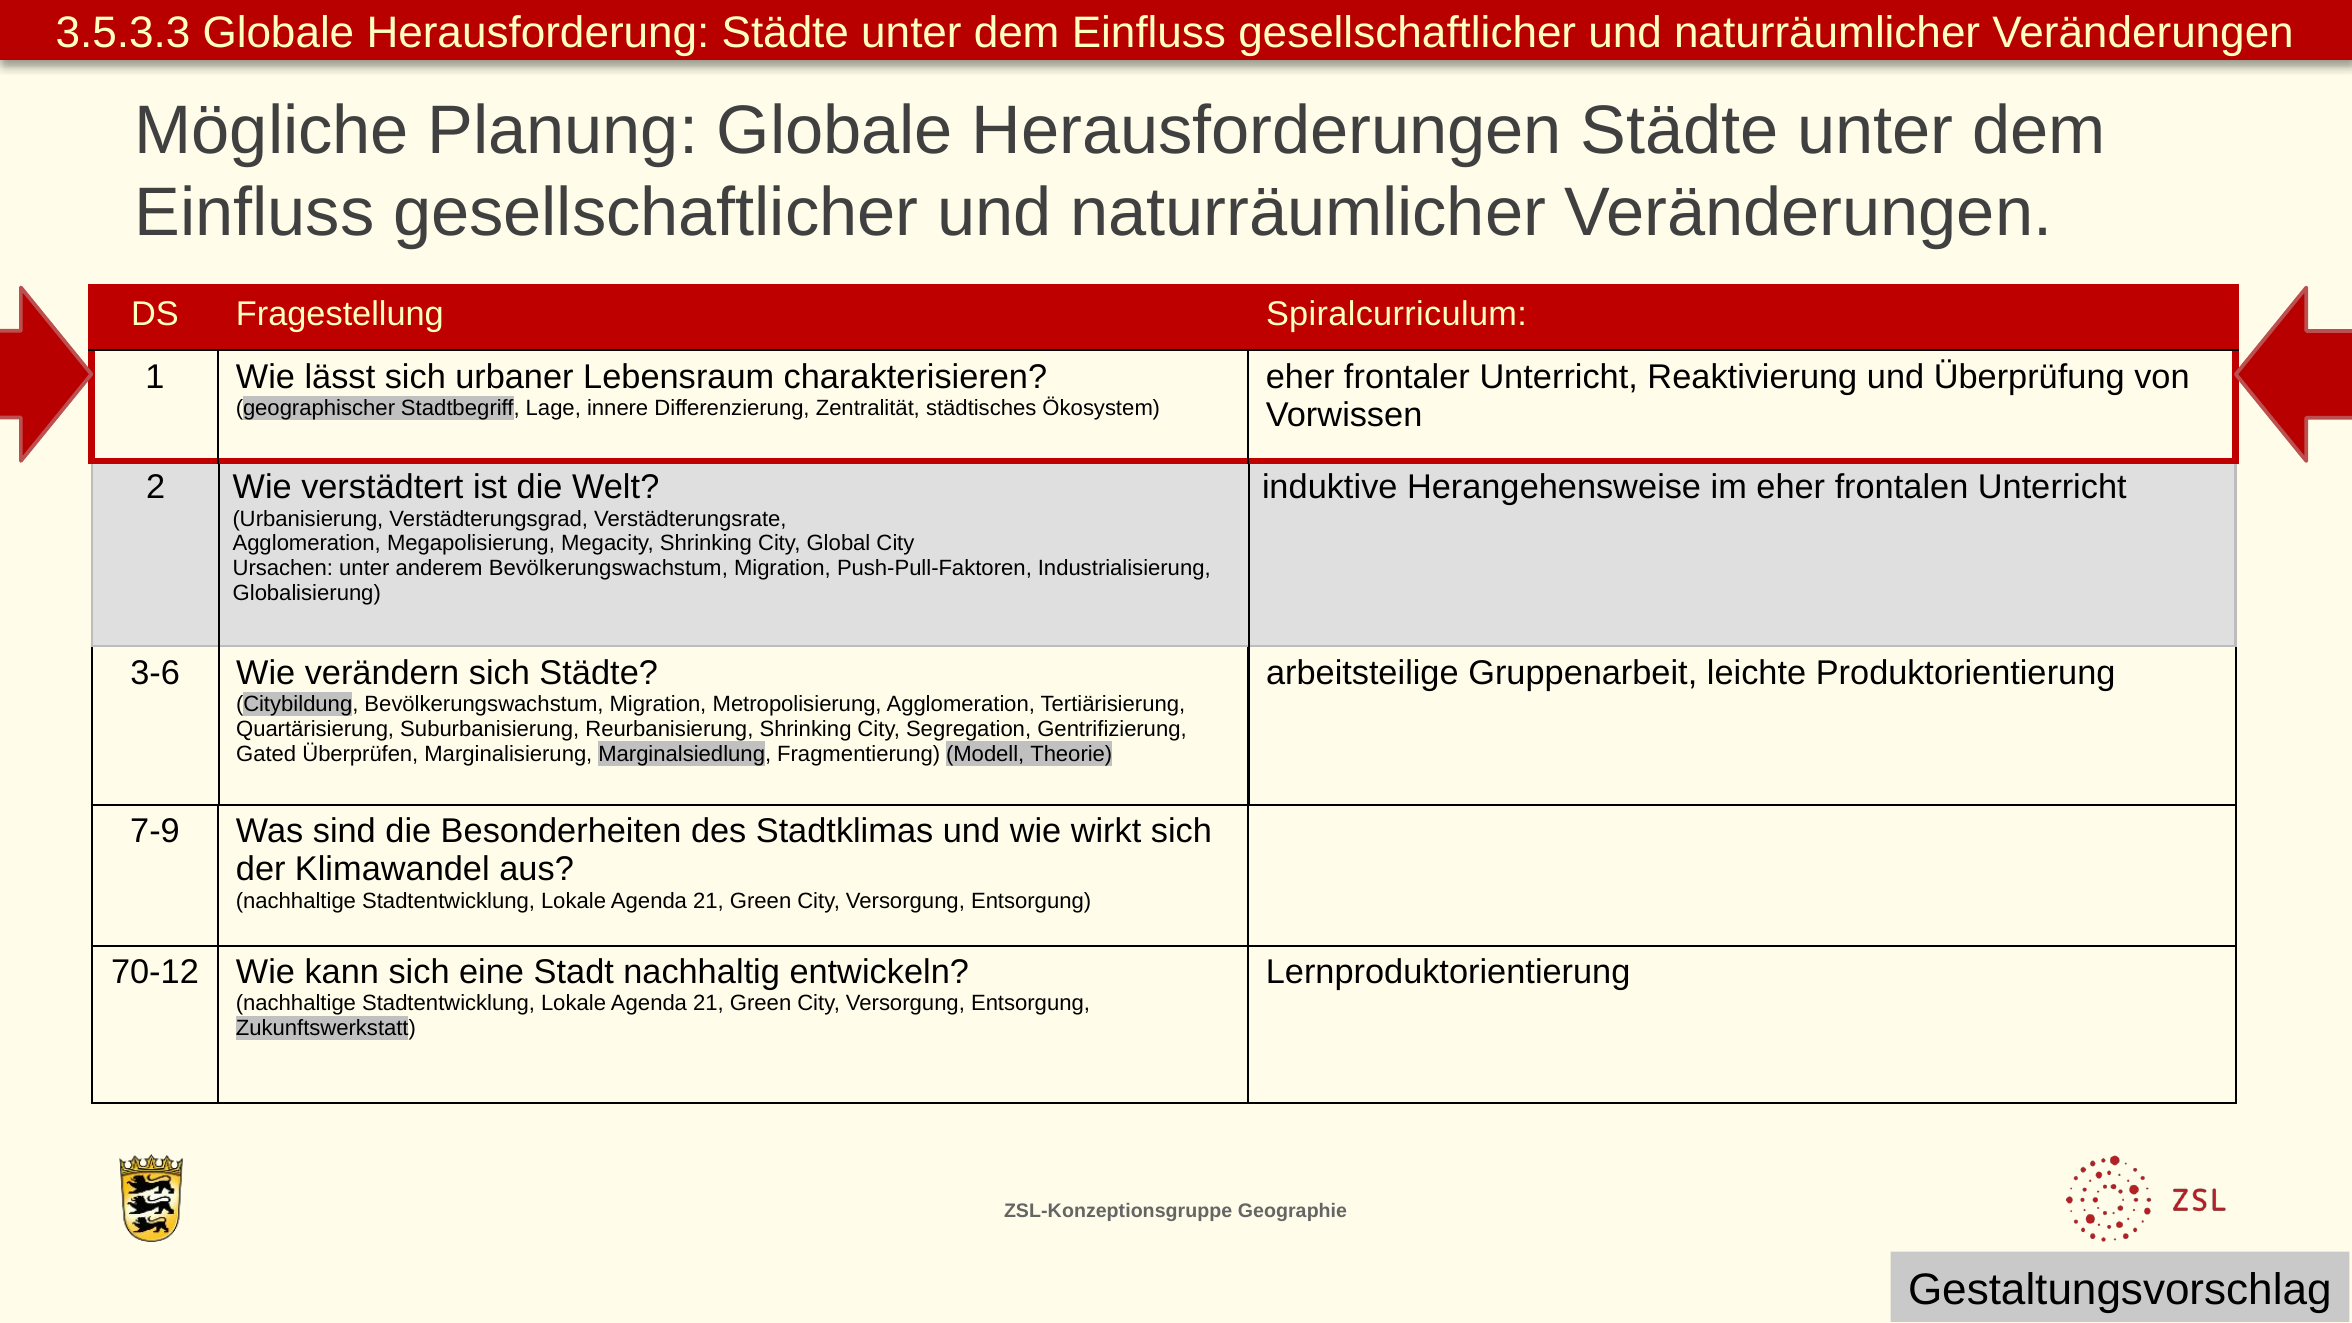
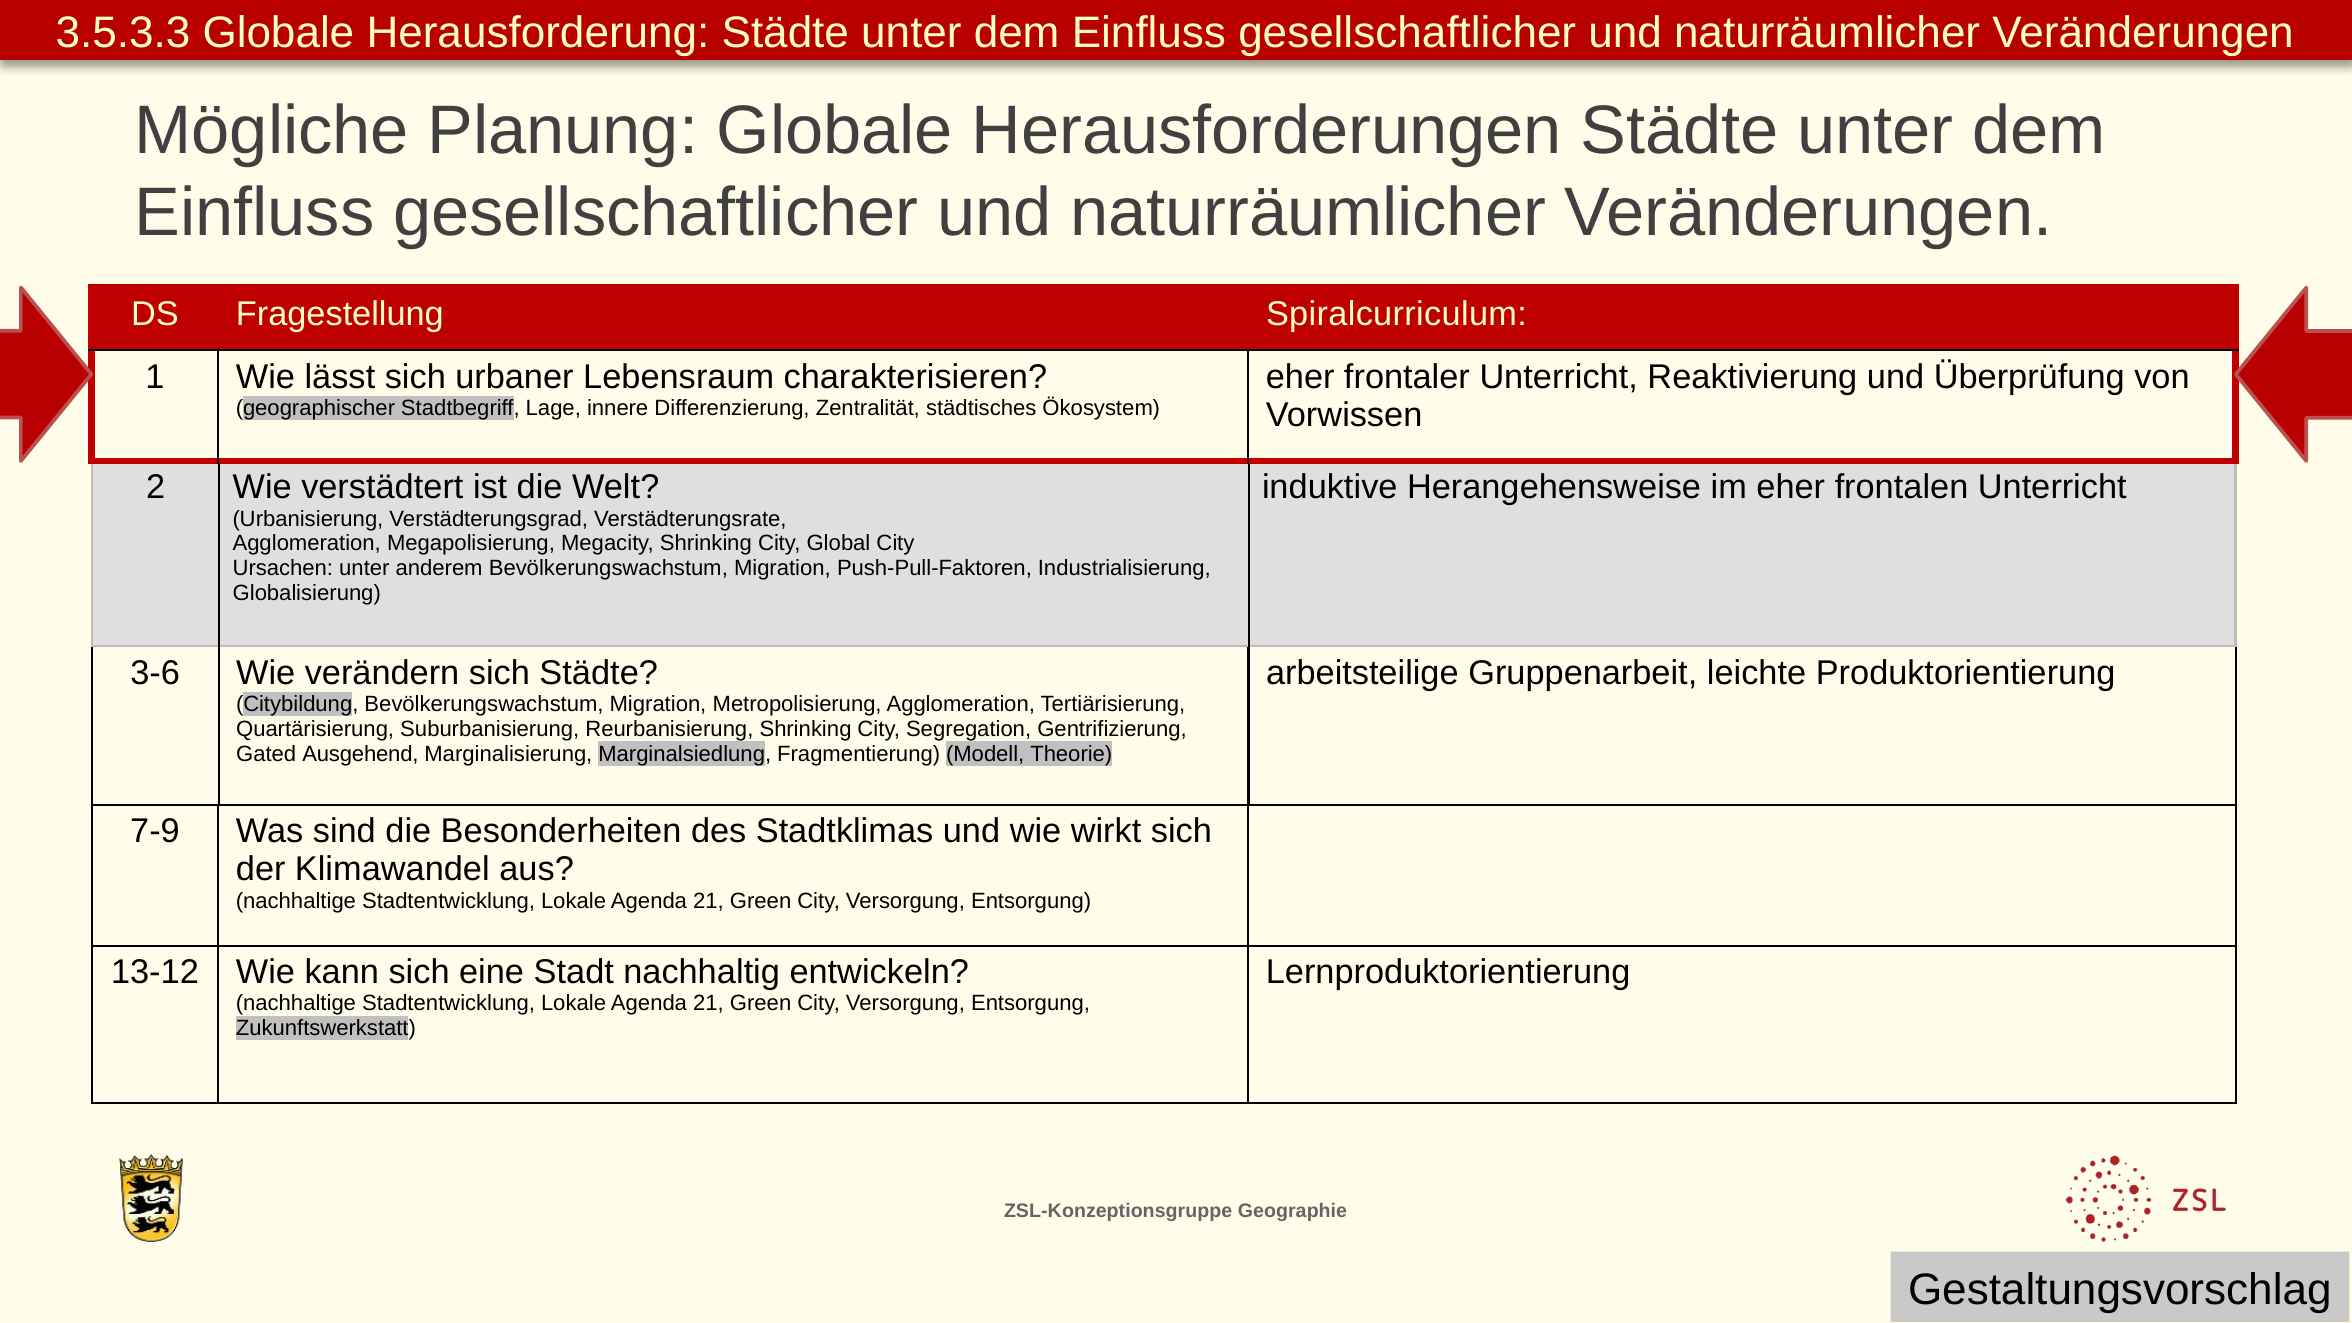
Überprüfen: Überprüfen -> Ausgehend
70-12: 70-12 -> 13-12
